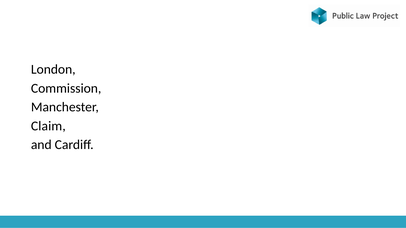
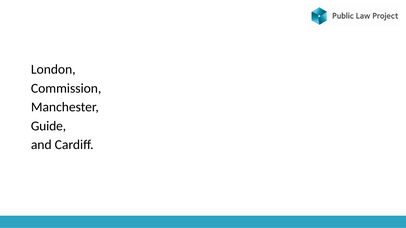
Claim: Claim -> Guide
